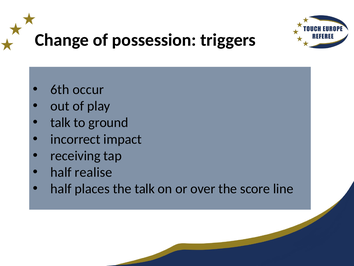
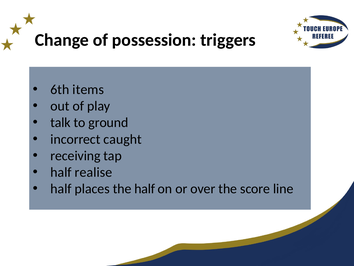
occur: occur -> items
impact: impact -> caught
the talk: talk -> half
